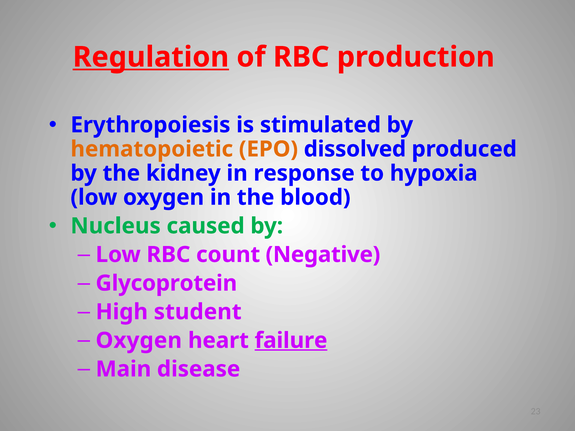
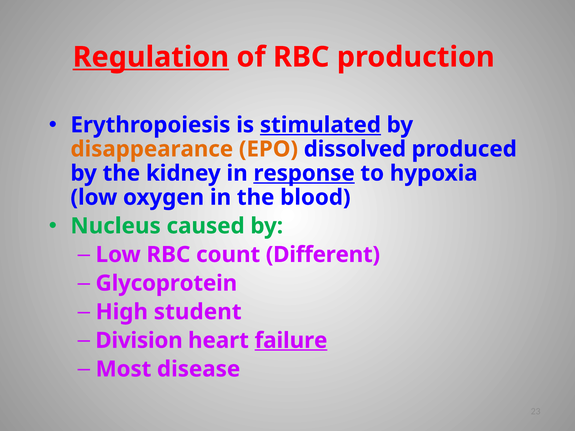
stimulated underline: none -> present
hematopoietic: hematopoietic -> disappearance
response underline: none -> present
Negative: Negative -> Different
Oxygen at (139, 341): Oxygen -> Division
Main: Main -> Most
